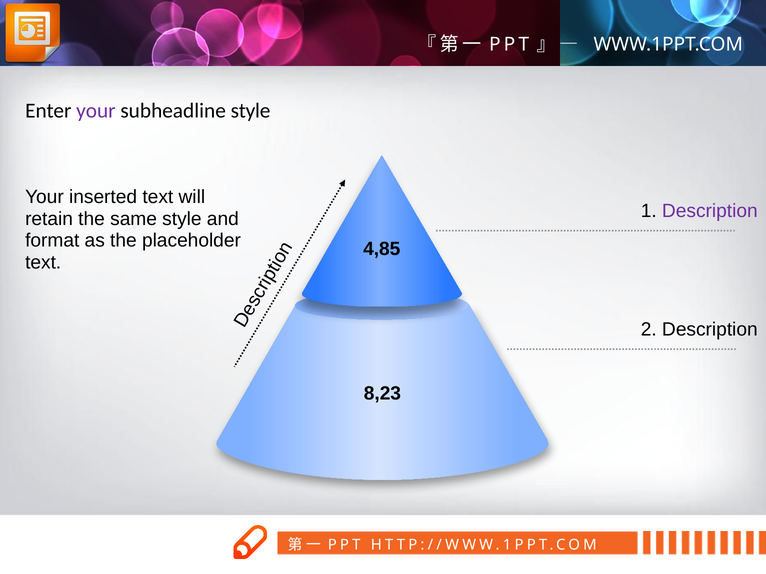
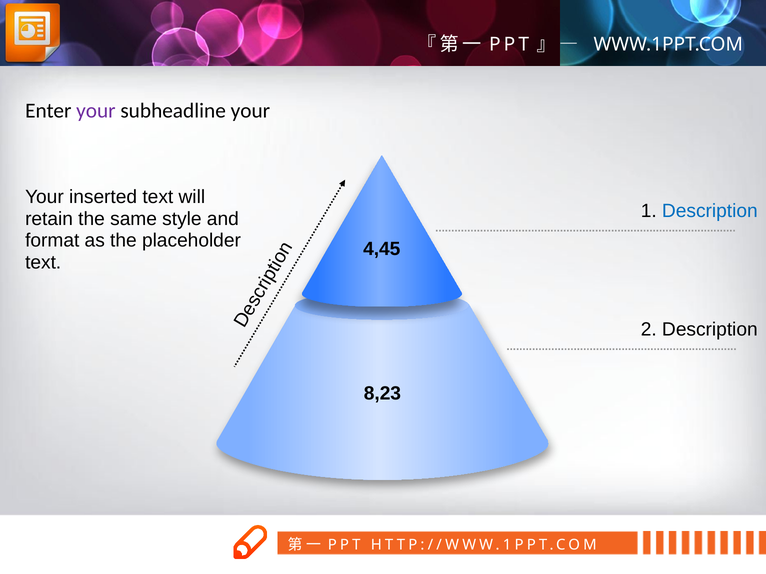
subheadline style: style -> your
Description at (710, 211) colour: purple -> blue
4,85: 4,85 -> 4,45
